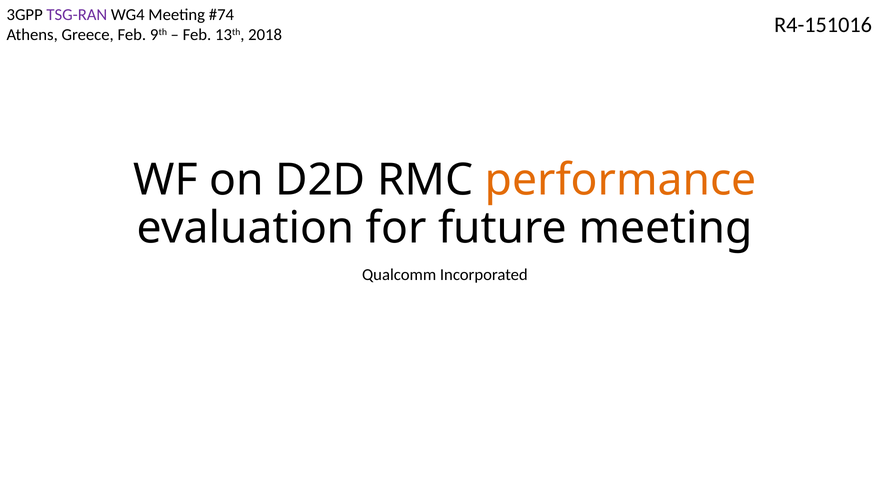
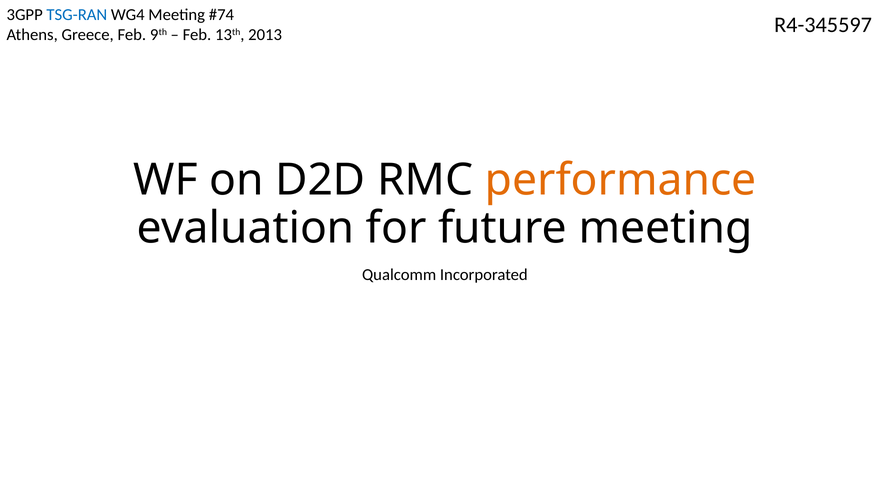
TSG-RAN colour: purple -> blue
R4-151016: R4-151016 -> R4-345597
2018: 2018 -> 2013
